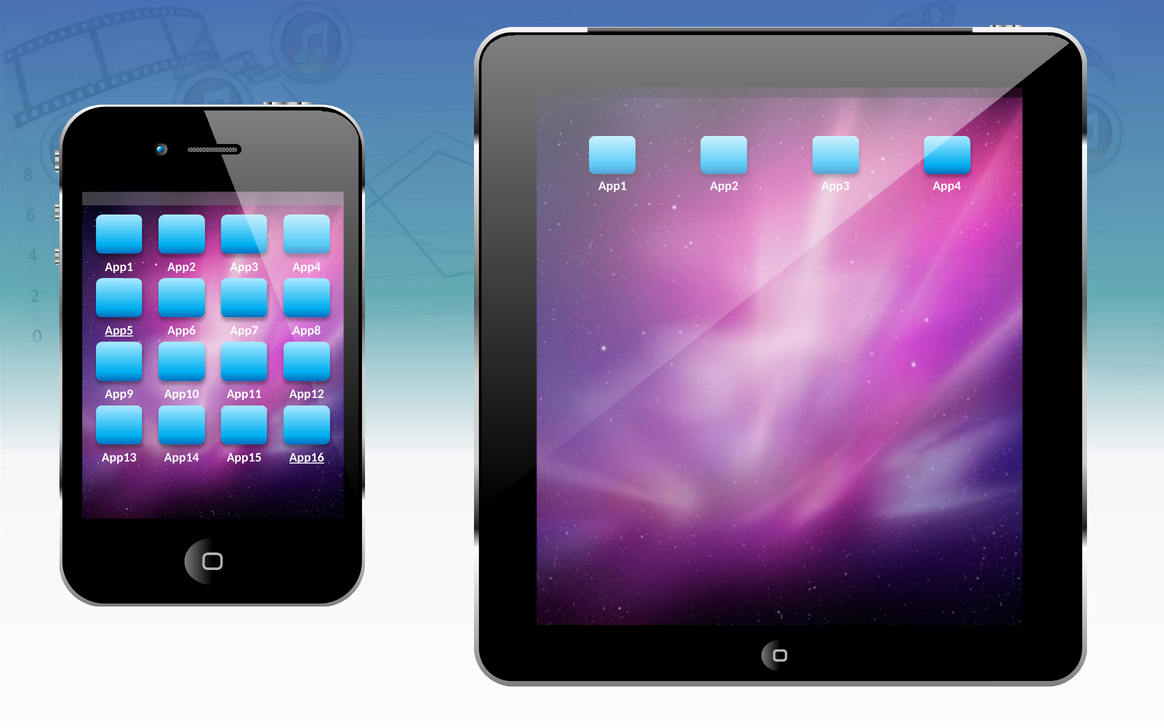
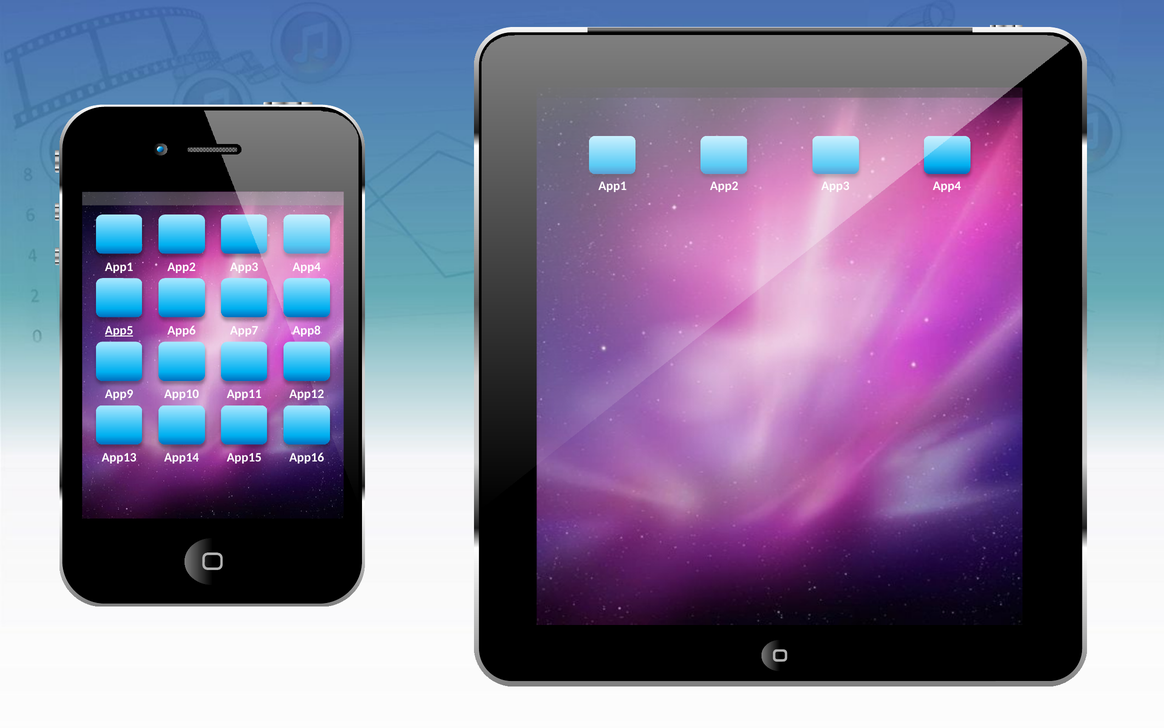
App16 underline: present -> none
